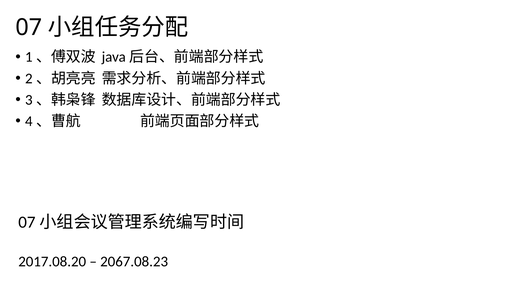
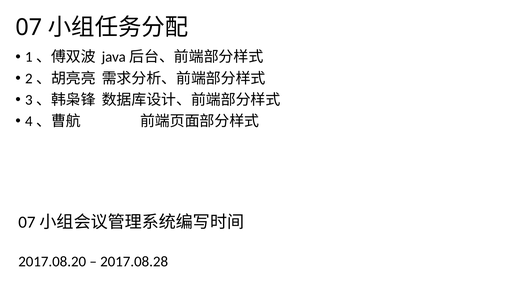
2067.08.23: 2067.08.23 -> 2017.08.28
